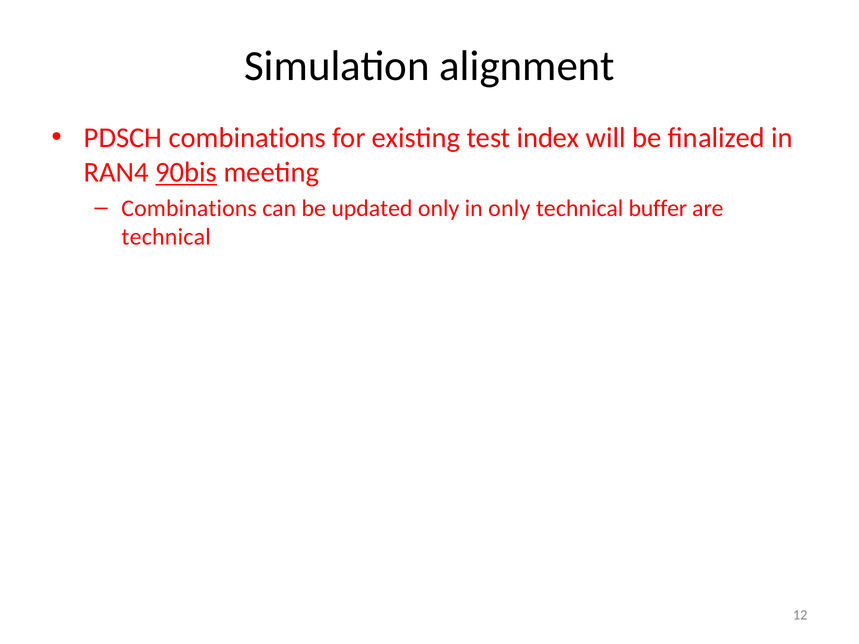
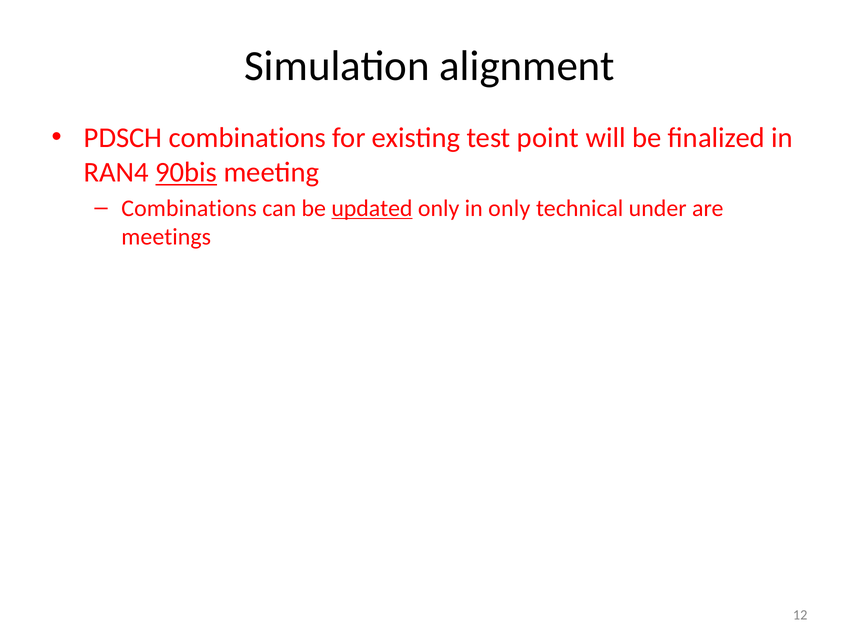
index: index -> point
updated underline: none -> present
buffer: buffer -> under
technical at (166, 237): technical -> meetings
